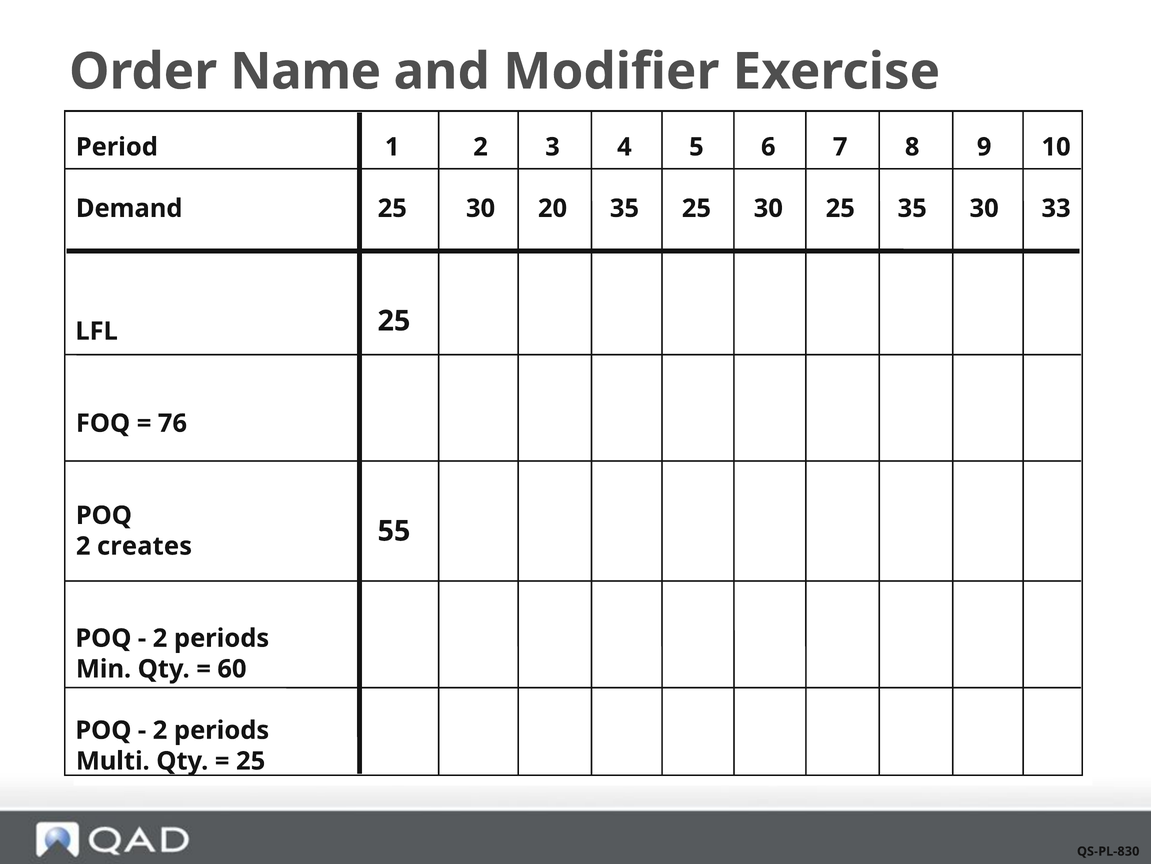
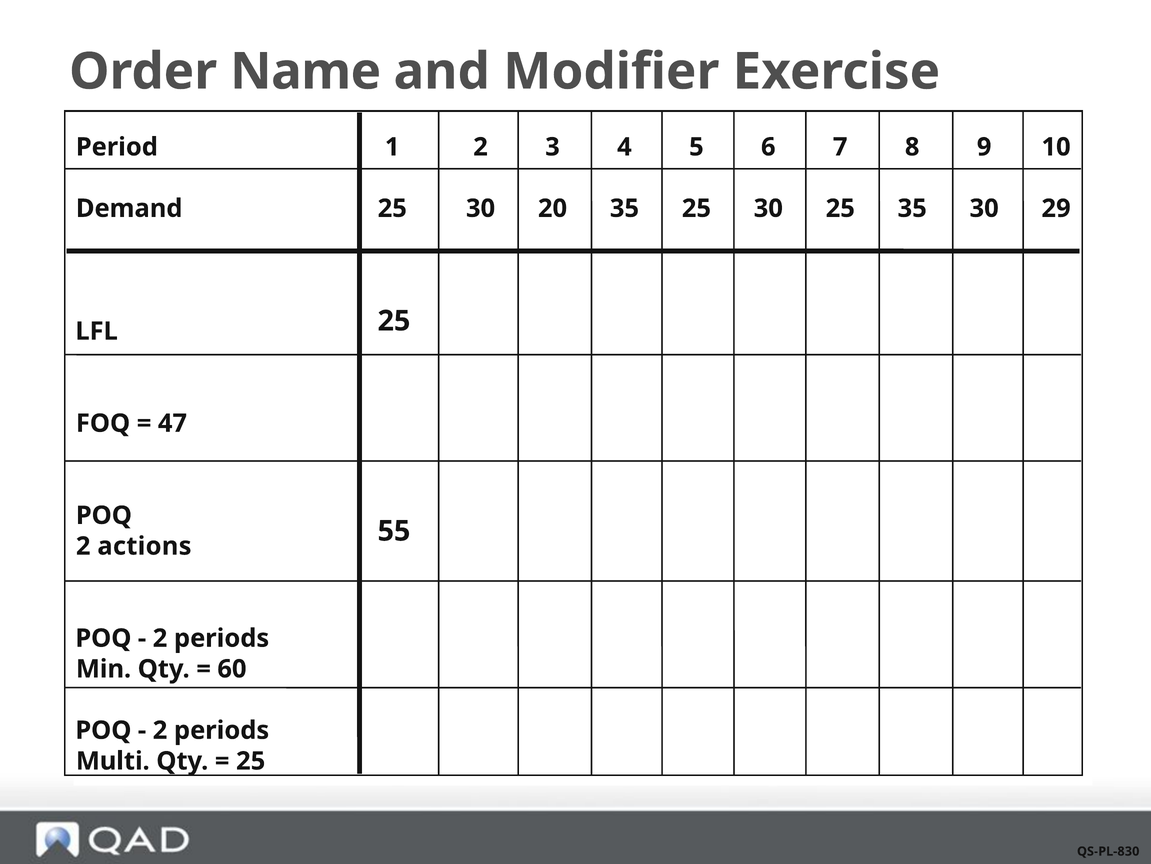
33: 33 -> 29
76: 76 -> 47
creates: creates -> actions
